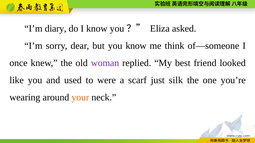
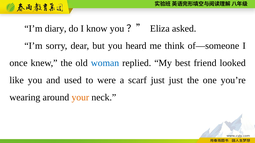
you know: know -> heard
woman colour: purple -> blue
just silk: silk -> just
